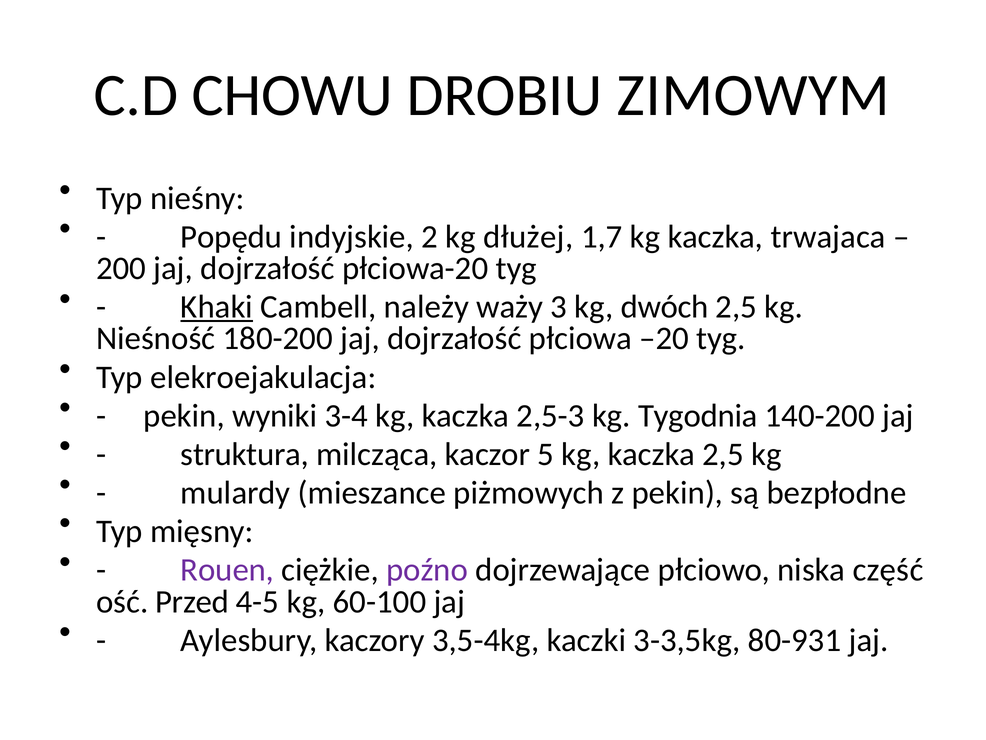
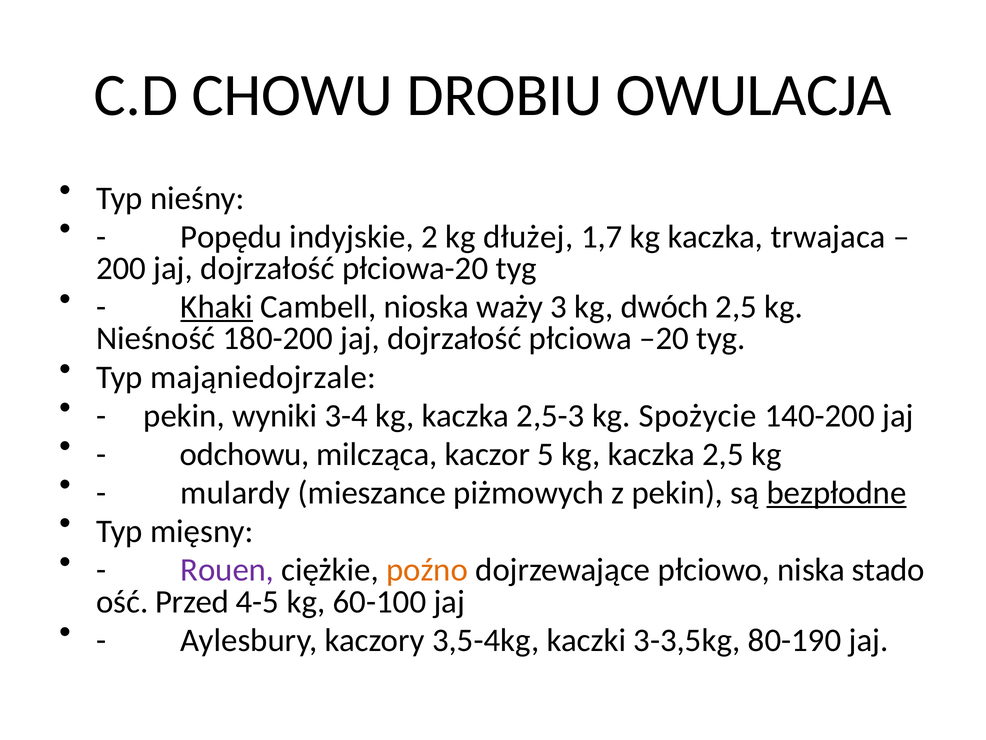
ZIMOWYM: ZIMOWYM -> OWULACJA
należy: należy -> nioska
elekroejakulacja: elekroejakulacja -> mająniedojrzale
Tygodnia: Tygodnia -> Spożycie
struktura: struktura -> odchowu
bezpłodne underline: none -> present
poźno colour: purple -> orange
część: część -> stado
80-931: 80-931 -> 80-190
